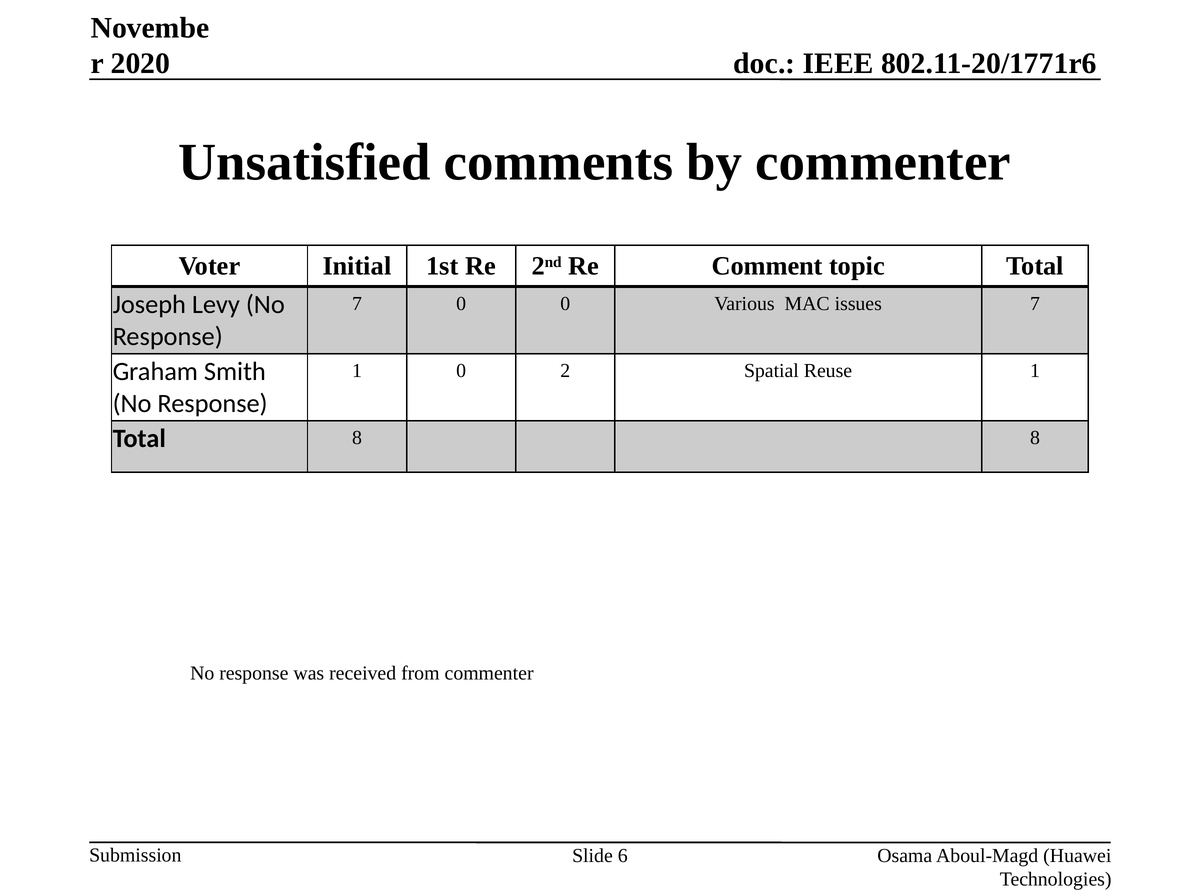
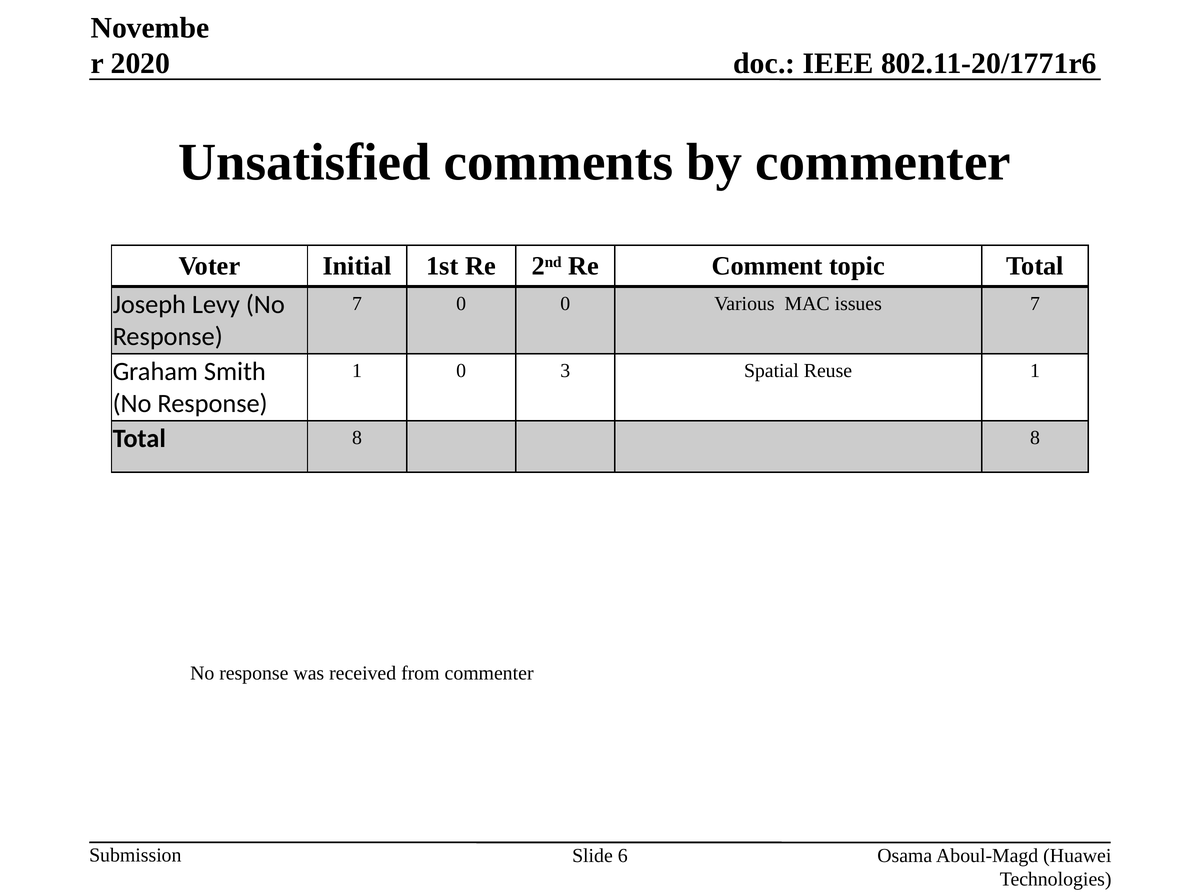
2: 2 -> 3
